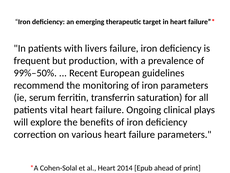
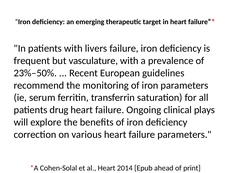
production: production -> vasculature
99%–50%: 99%–50% -> 23%–50%
vital: vital -> drug
